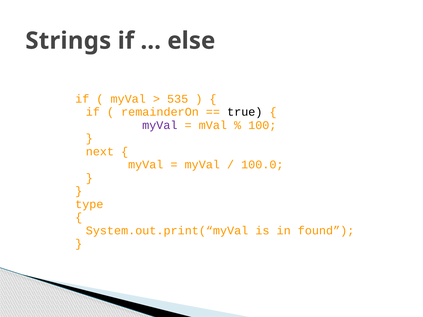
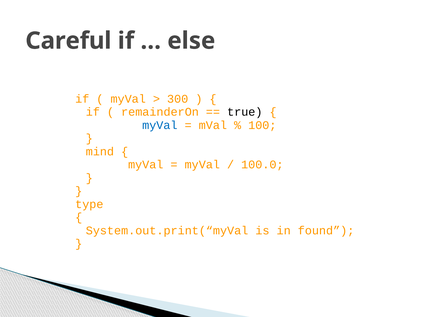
Strings: Strings -> Careful
535: 535 -> 300
myVal at (160, 125) colour: purple -> blue
next: next -> mind
